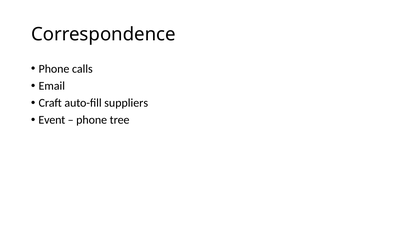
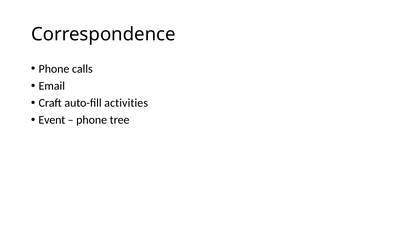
suppliers: suppliers -> activities
